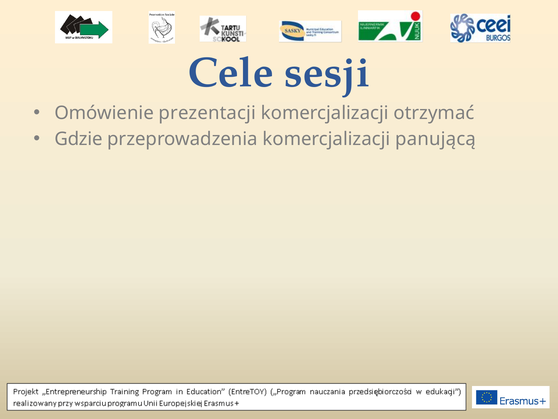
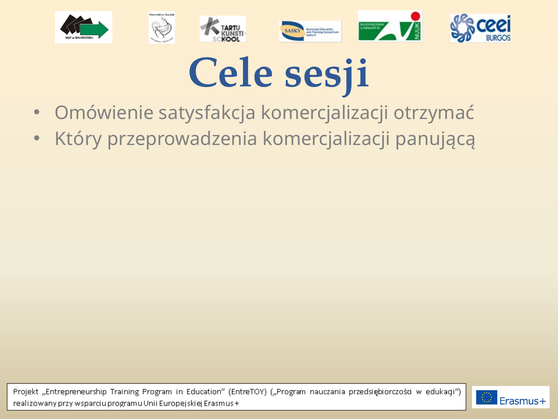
prezentacji: prezentacji -> satysfakcja
Gdzie: Gdzie -> Który
